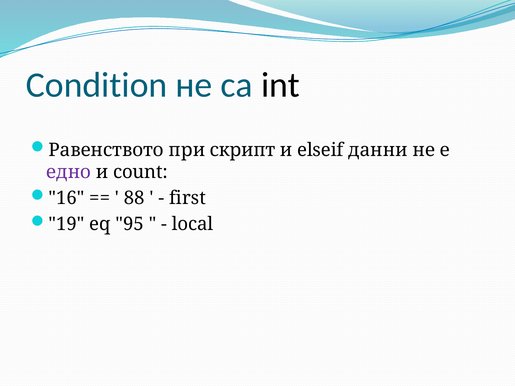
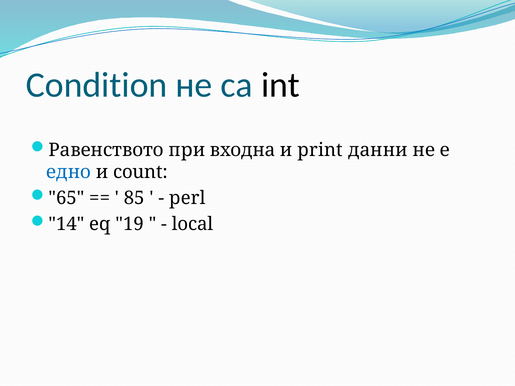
скрипт: скрипт -> входна
elseif: elseif -> print
едно colour: purple -> blue
16: 16 -> 65
88: 88 -> 85
first: first -> perl
19: 19 -> 14
95: 95 -> 19
